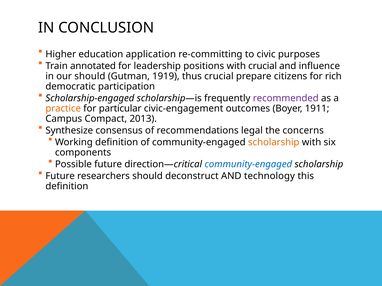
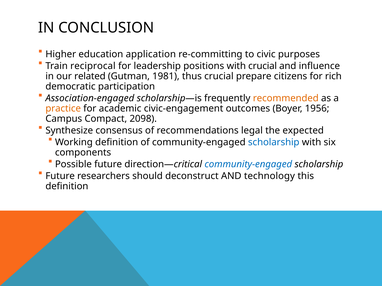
annotated: annotated -> reciprocal
our should: should -> related
1919: 1919 -> 1981
Scholarship-engaged: Scholarship-engaged -> Association-engaged
recommended colour: purple -> orange
particular: particular -> academic
1911: 1911 -> 1956
2013: 2013 -> 2098
concerns: concerns -> expected
scholarship at (274, 143) colour: orange -> blue
